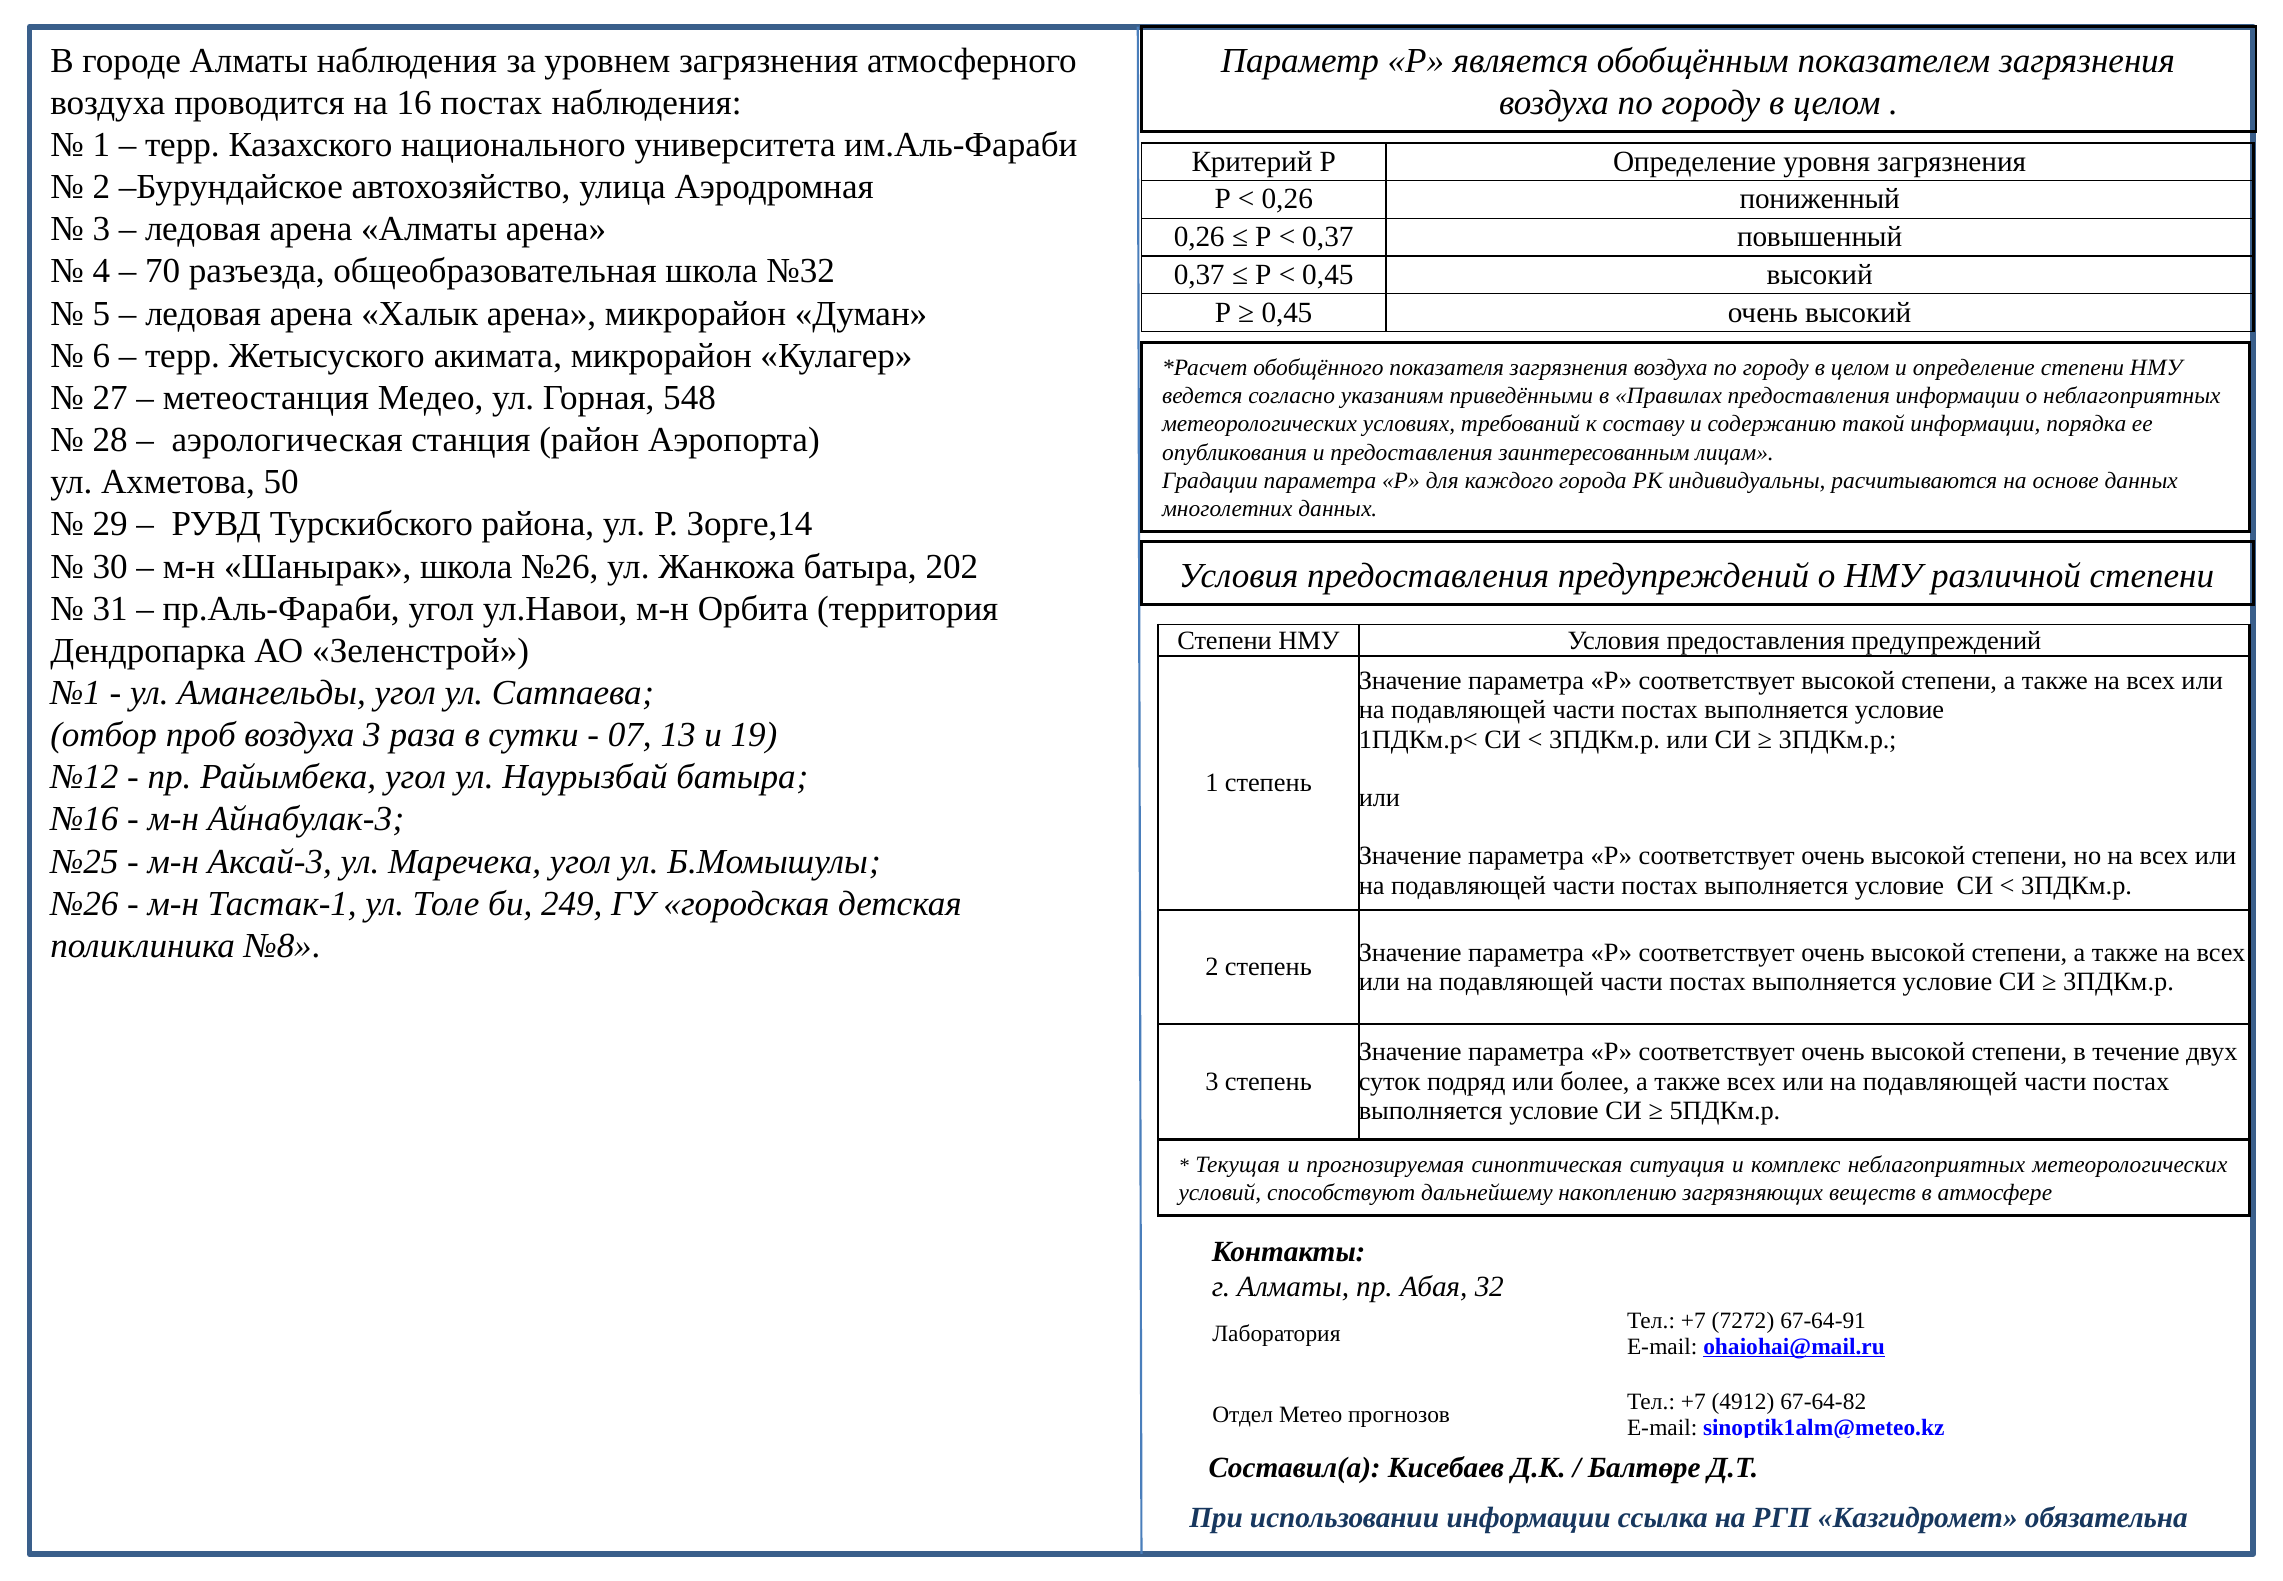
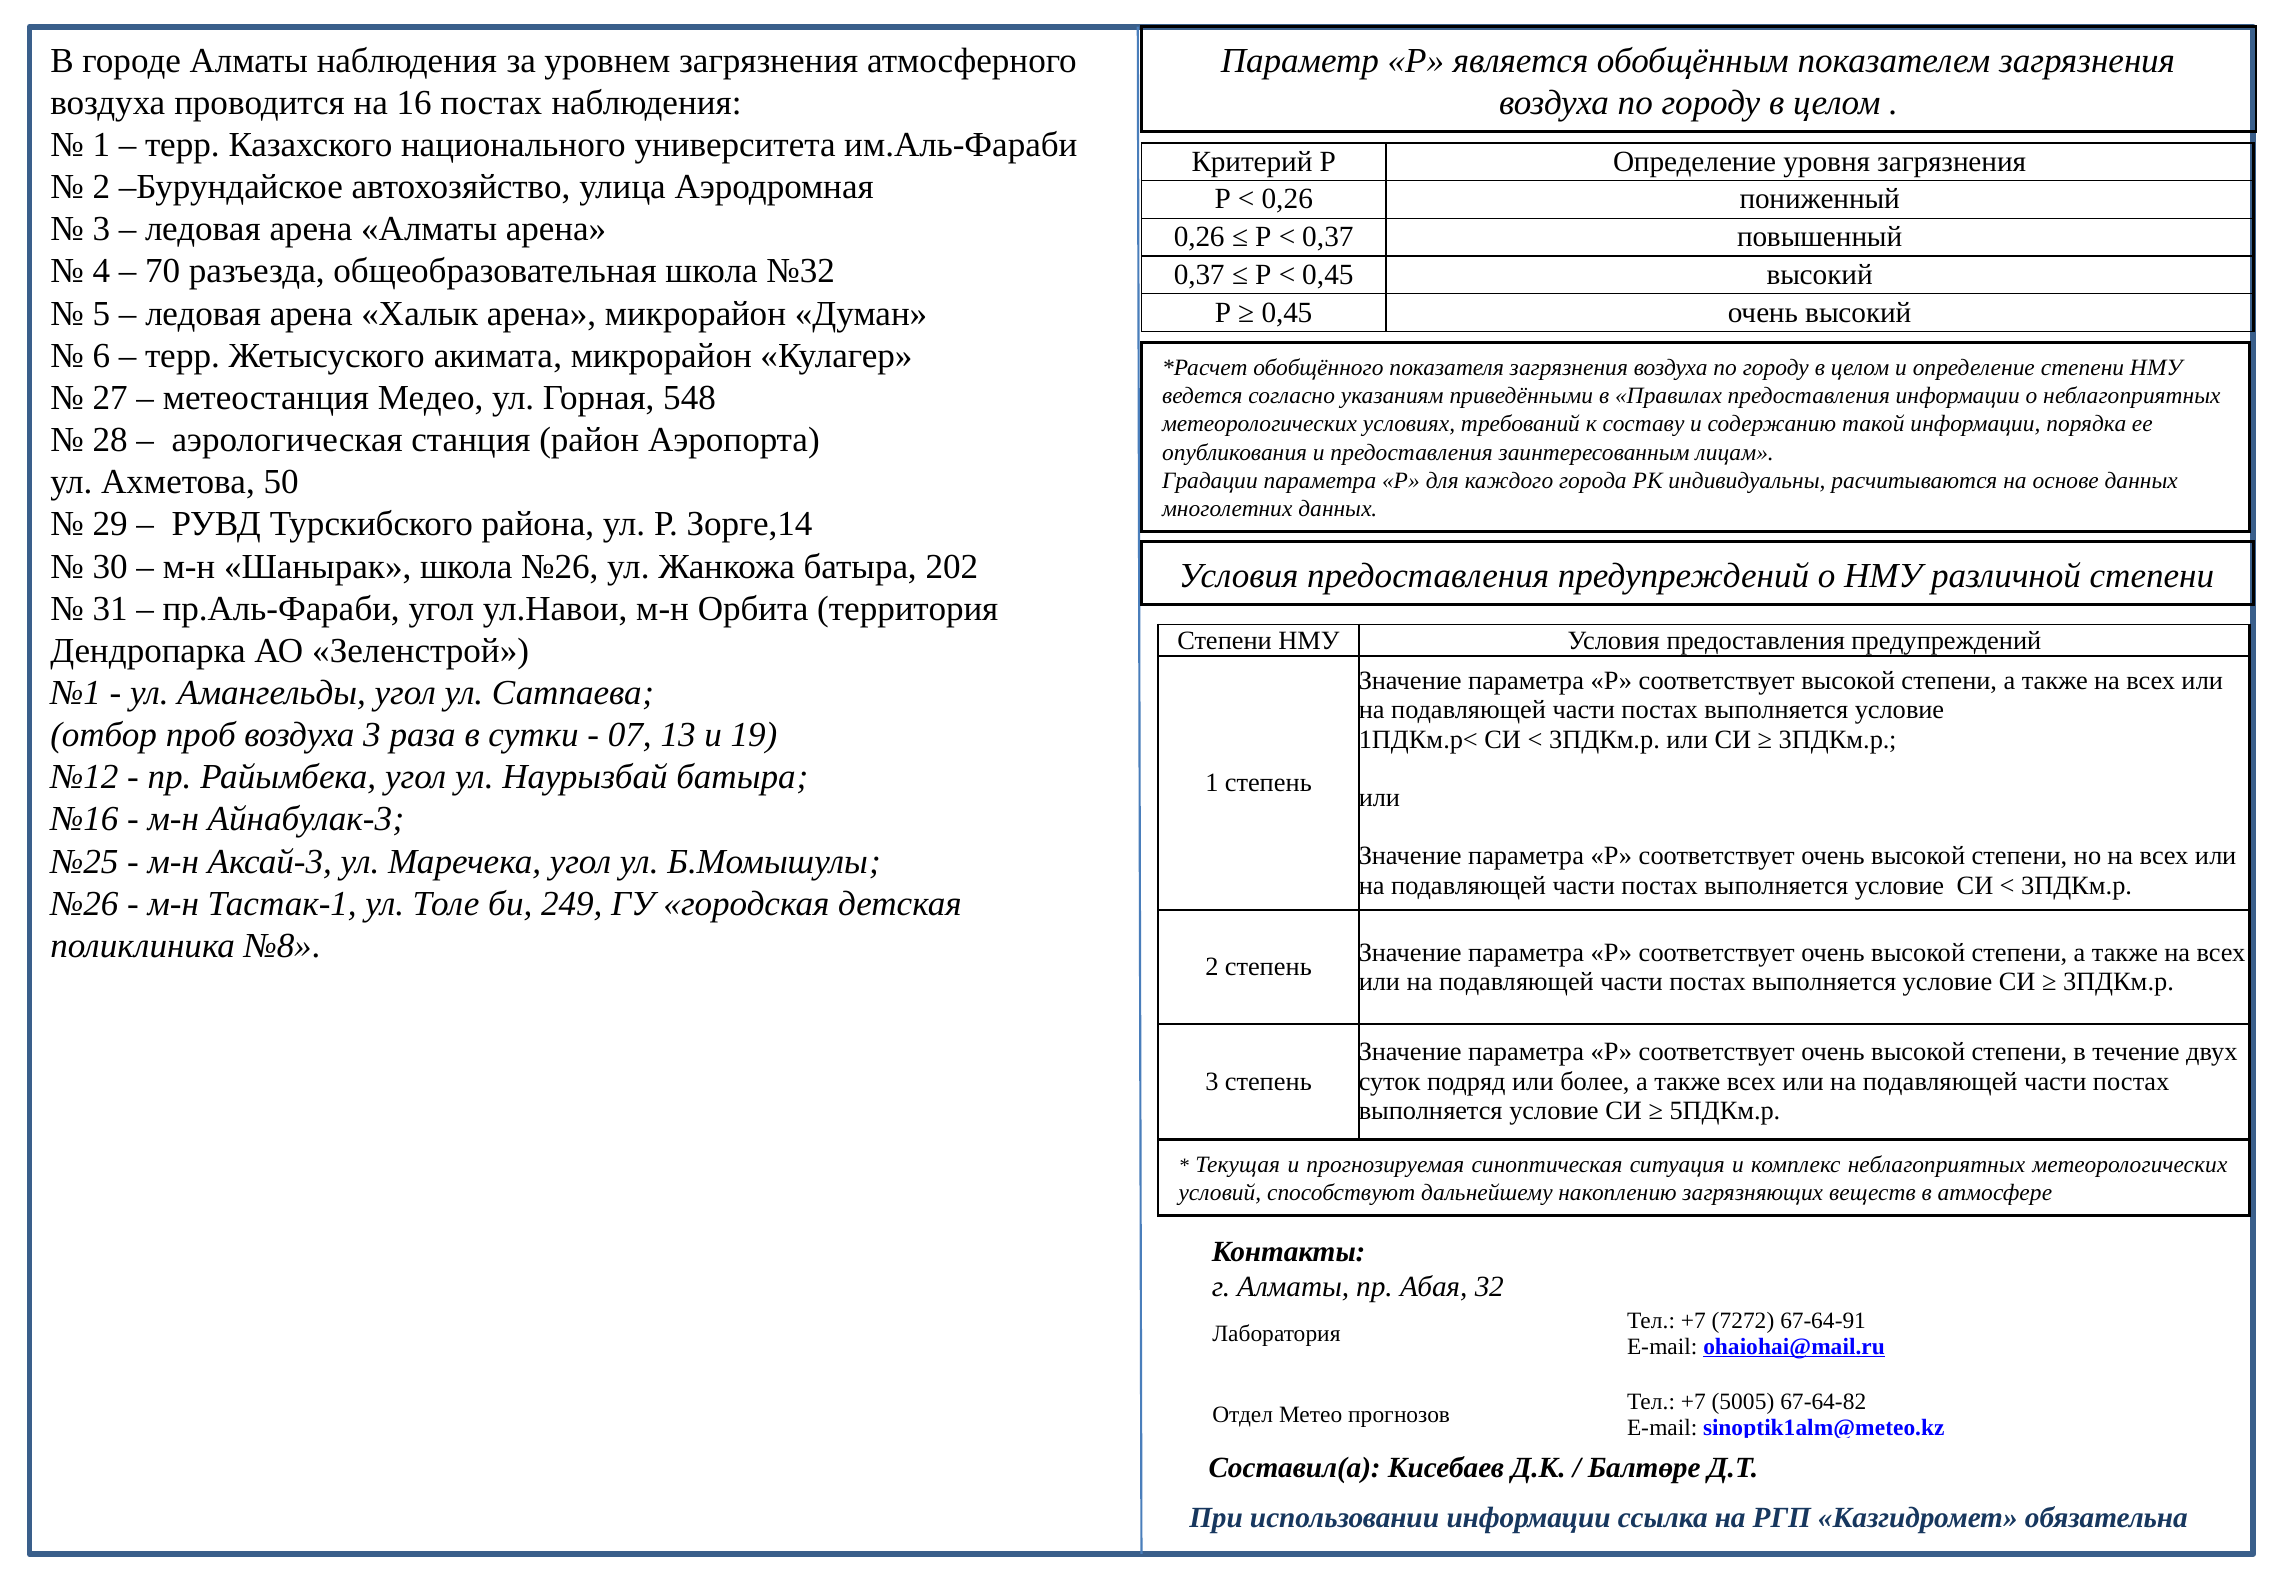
4912: 4912 -> 5005
